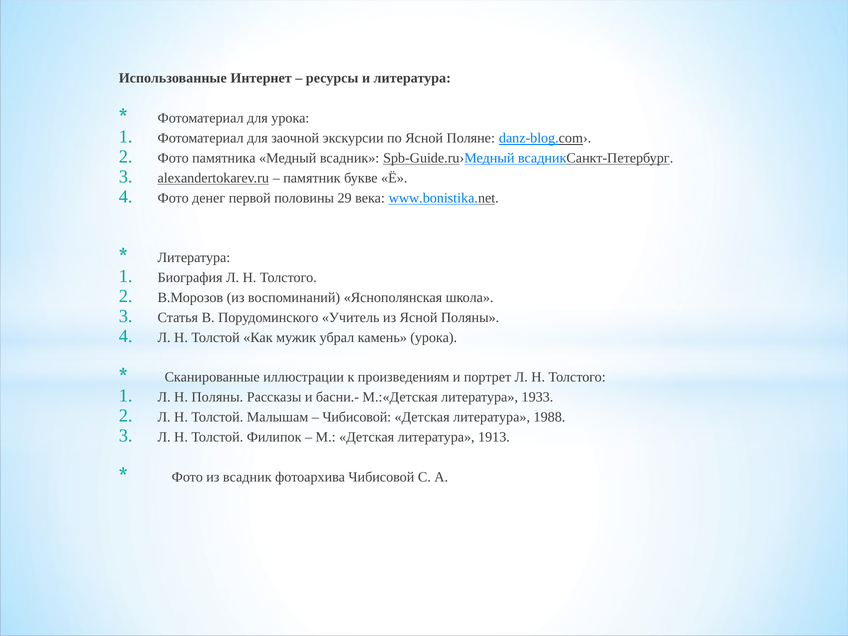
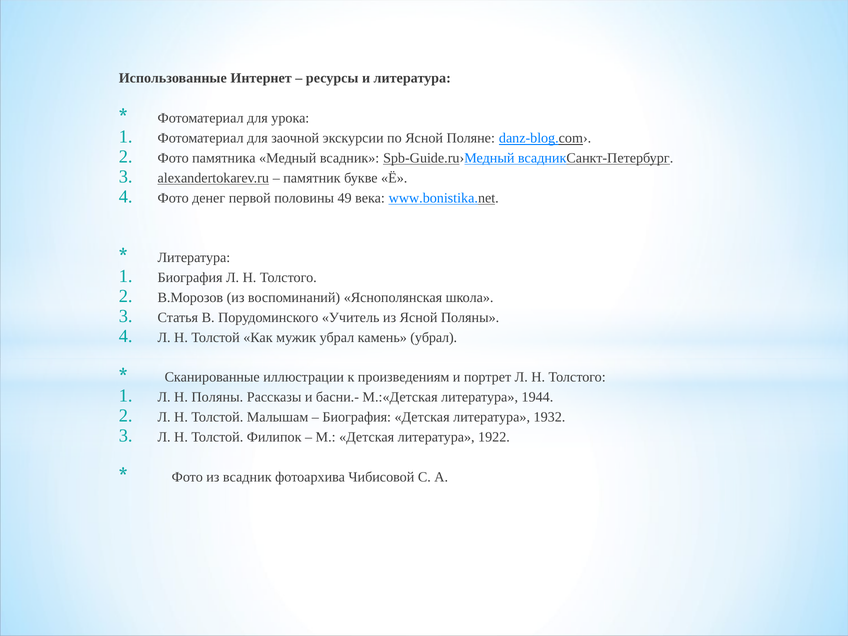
29: 29 -> 49
камень урока: урока -> убрал
1933: 1933 -> 1944
Чибисовой at (357, 417): Чибисовой -> Биография
1988: 1988 -> 1932
1913: 1913 -> 1922
